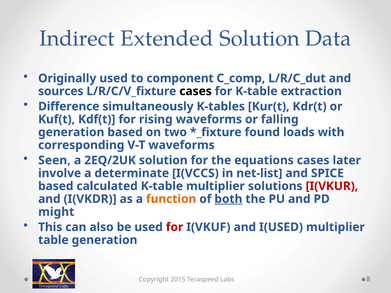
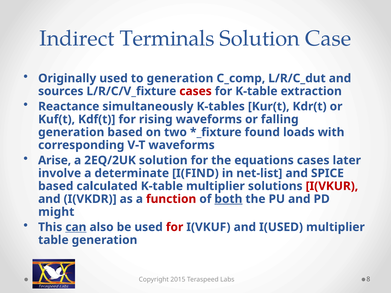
Extended: Extended -> Terminals
Data: Data -> Case
to component: component -> generation
cases at (196, 91) colour: black -> red
Difference: Difference -> Reactance
Seen: Seen -> Arise
I(VCCS: I(VCCS -> I(FIND
function colour: orange -> red
can underline: none -> present
